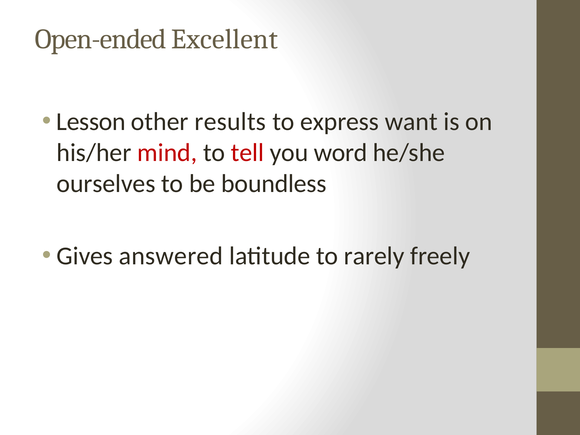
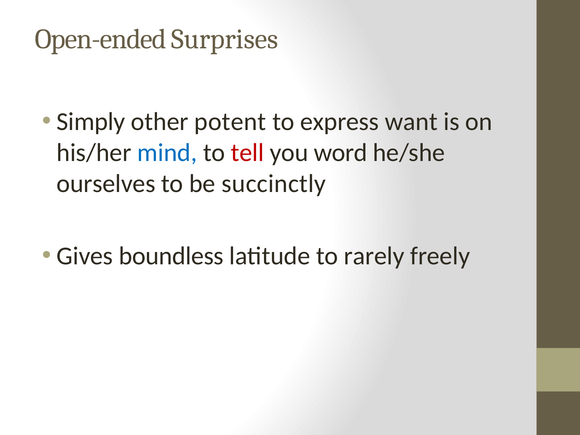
Excellent: Excellent -> Surprises
Lesson: Lesson -> Simply
results: results -> potent
mind colour: red -> blue
boundless: boundless -> succinctly
answered: answered -> boundless
